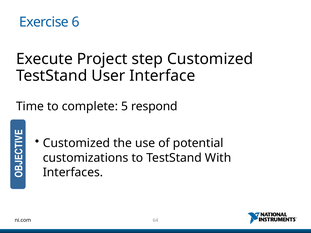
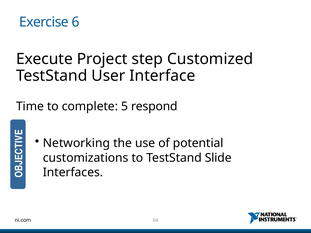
Customized at (77, 143): Customized -> Networking
With: With -> Slide
